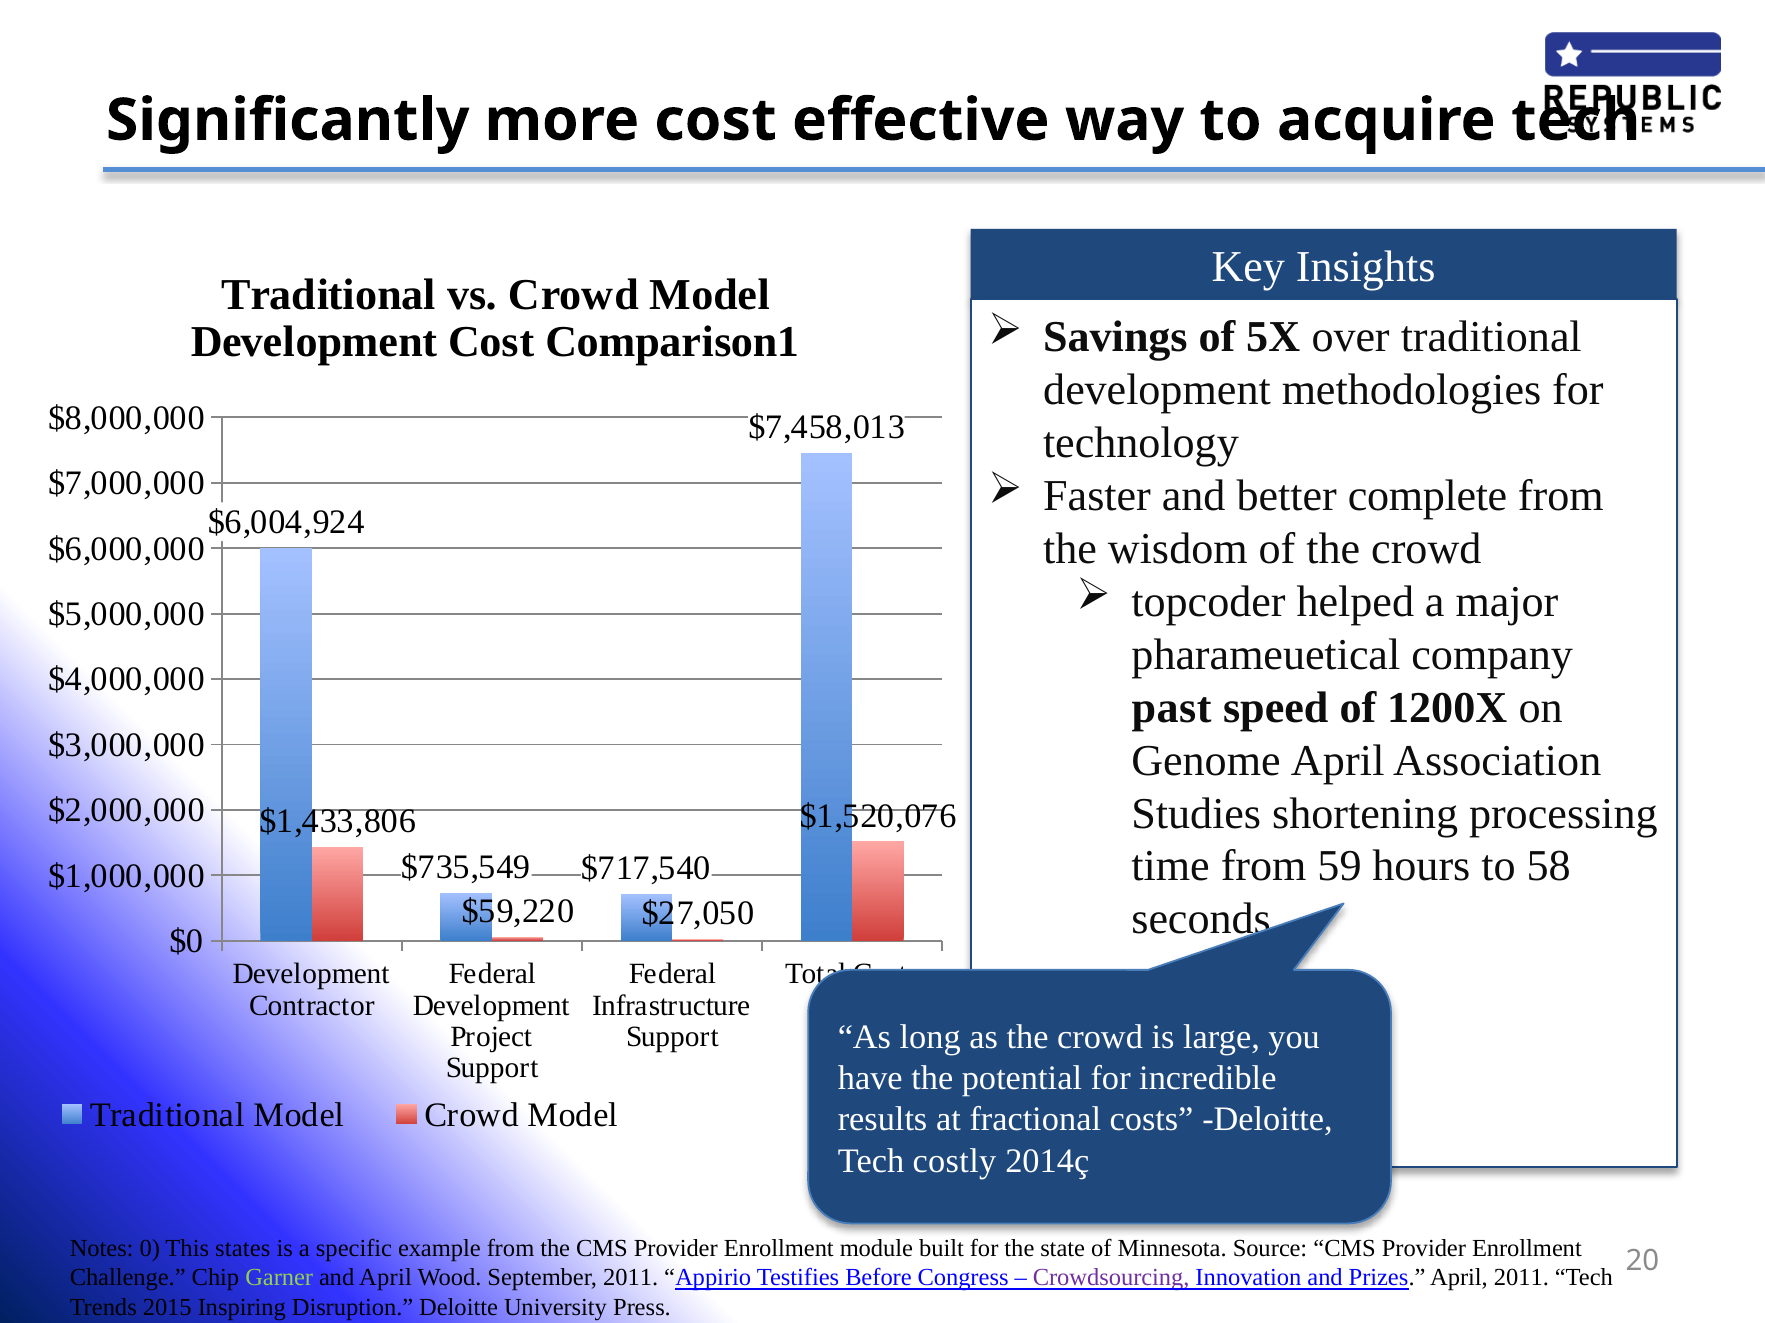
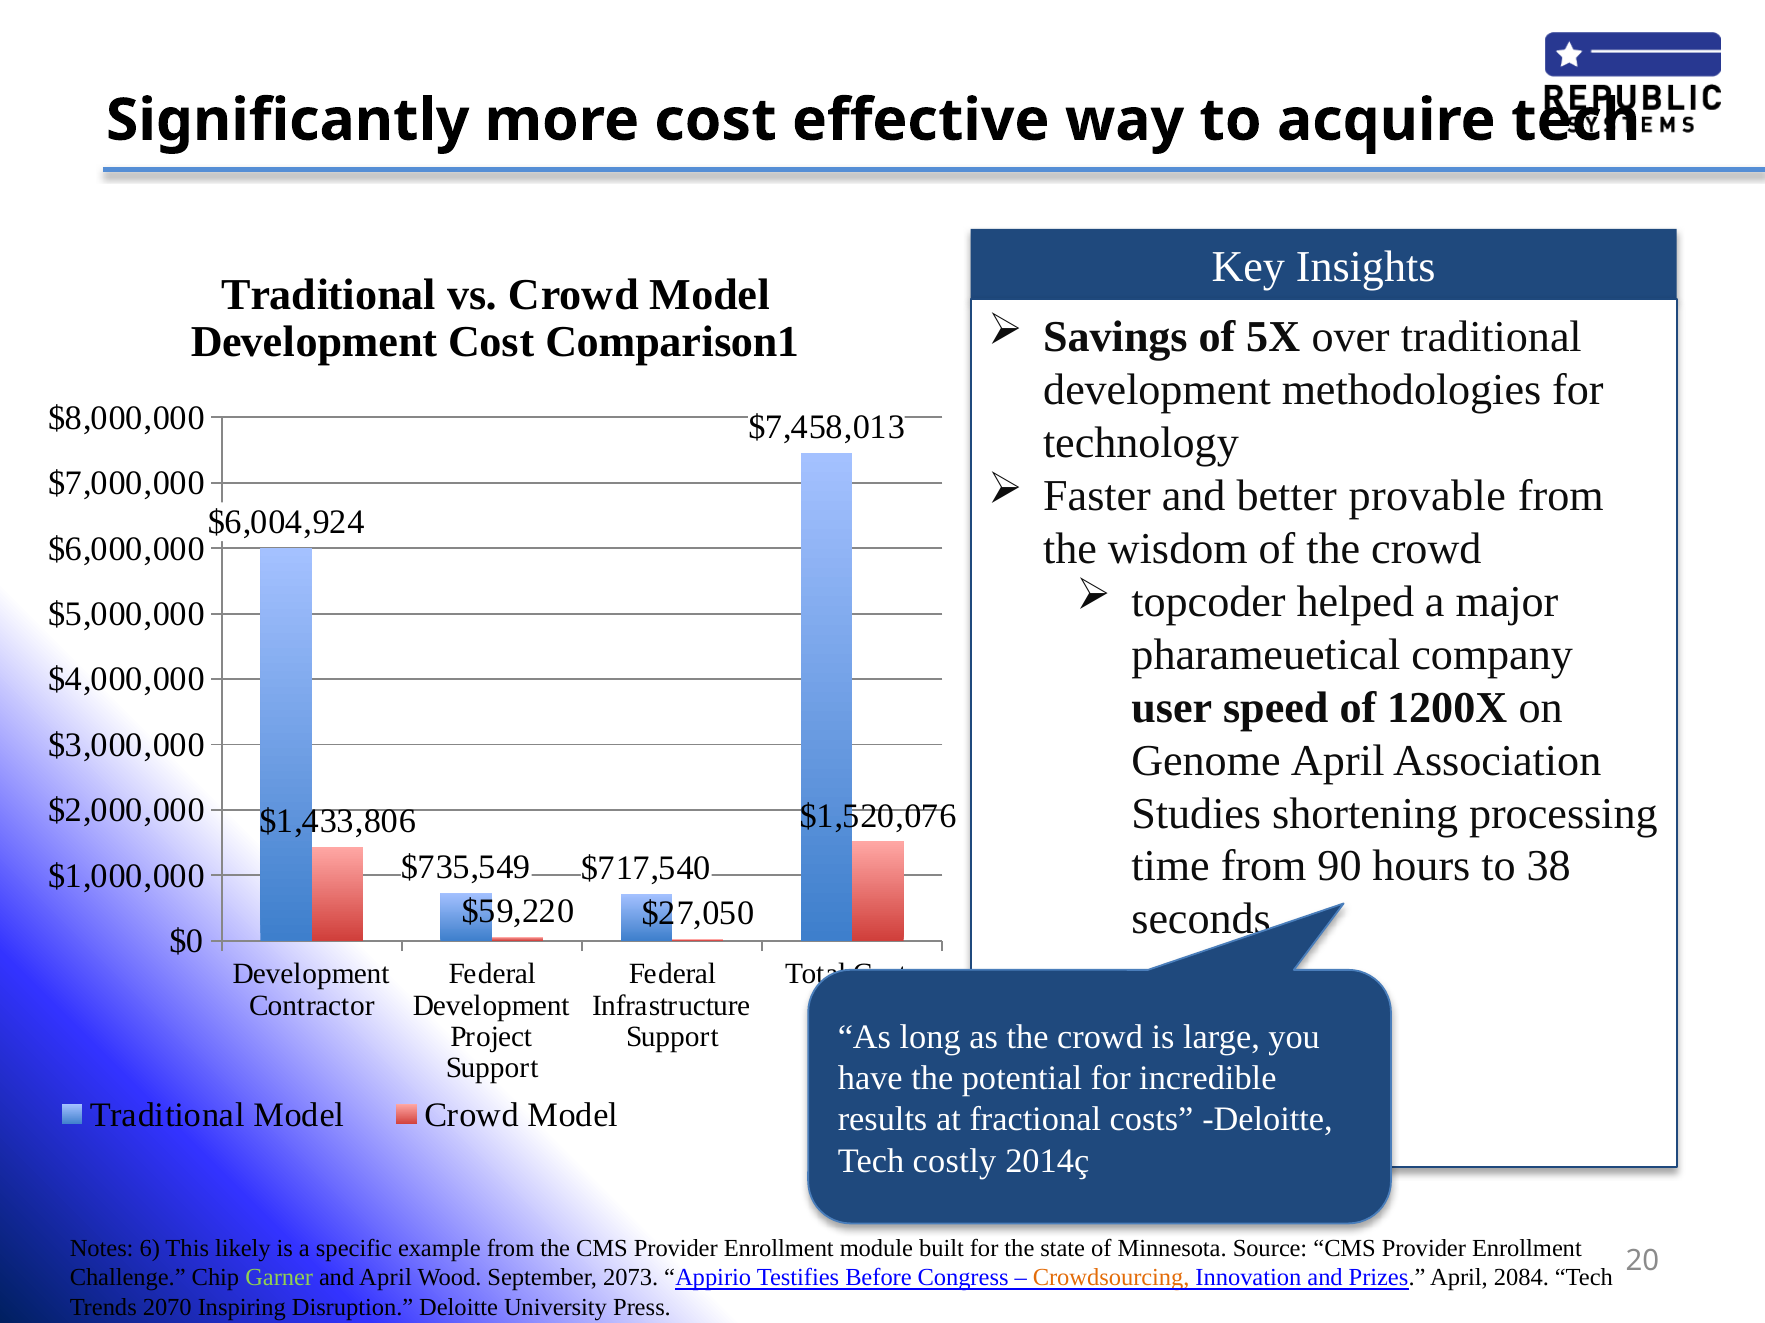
complete: complete -> provable
past: past -> user
59: 59 -> 90
58: 58 -> 38
0: 0 -> 6
states: states -> likely
September 2011: 2011 -> 2073
Crowdsourcing colour: purple -> orange
April 2011: 2011 -> 2084
2015: 2015 -> 2070
